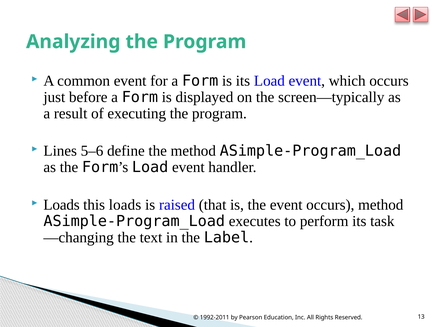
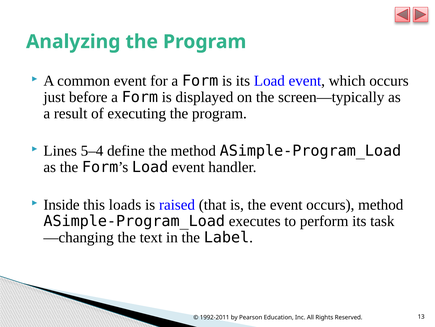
5–6: 5–6 -> 5–4
Loads at (62, 204): Loads -> Inside
